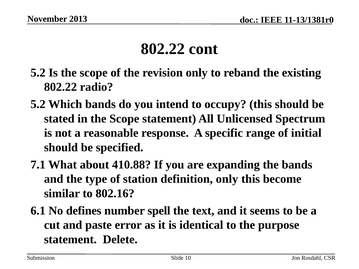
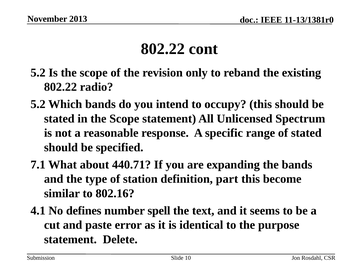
of initial: initial -> stated
410.88: 410.88 -> 440.71
definition only: only -> part
6.1: 6.1 -> 4.1
